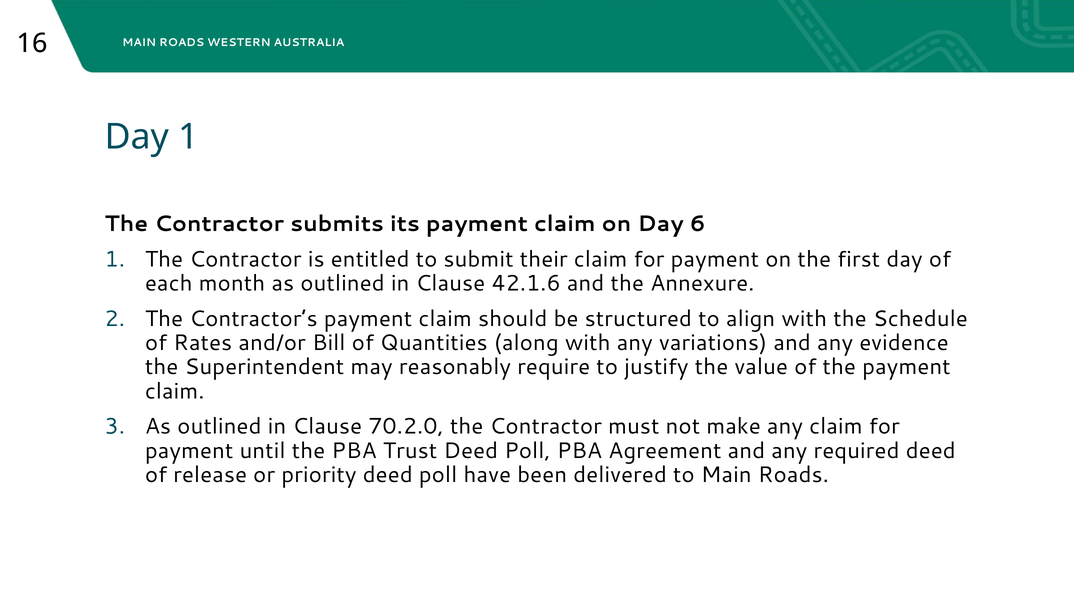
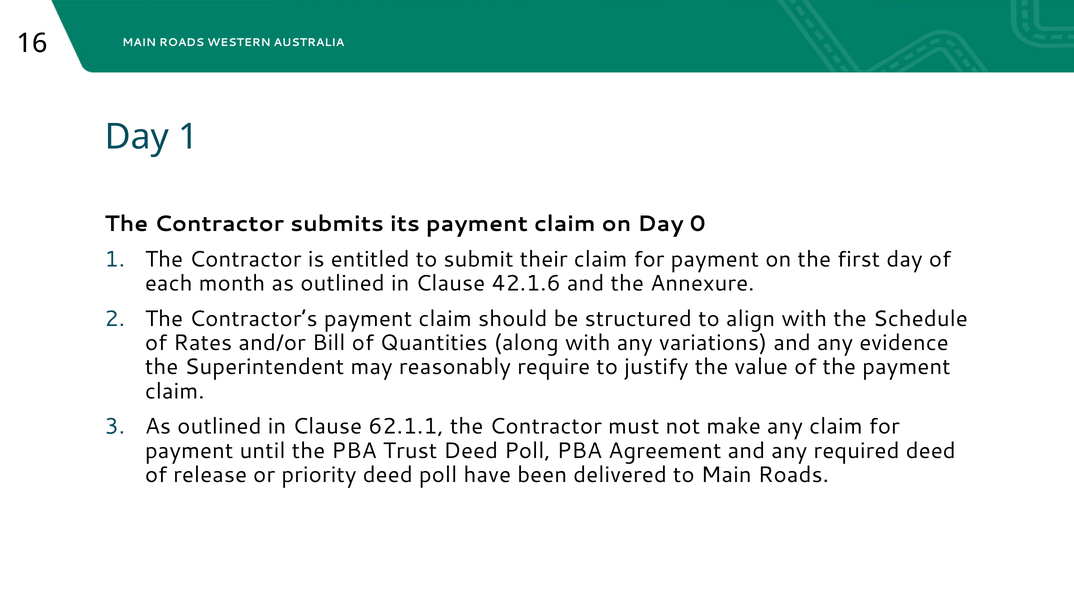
6: 6 -> 0
70.2.0: 70.2.0 -> 62.1.1
